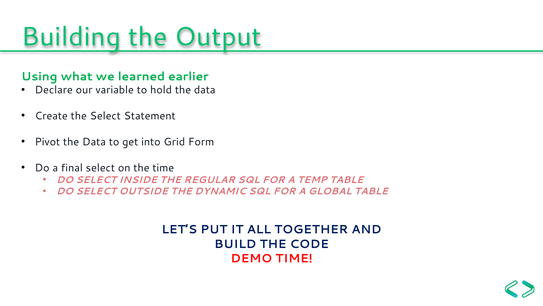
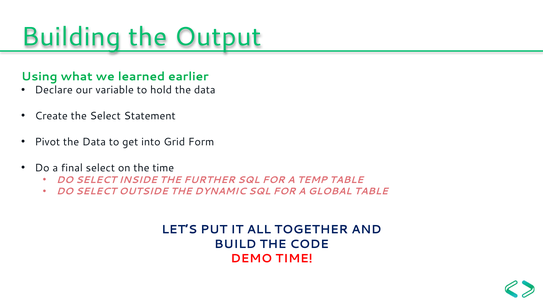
REGULAR: REGULAR -> FURTHER
